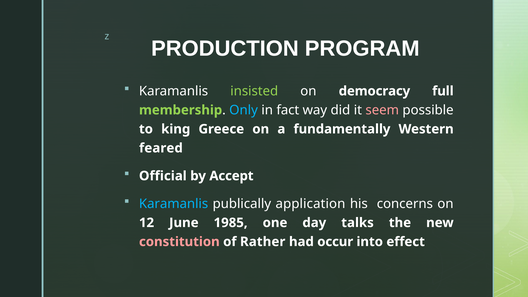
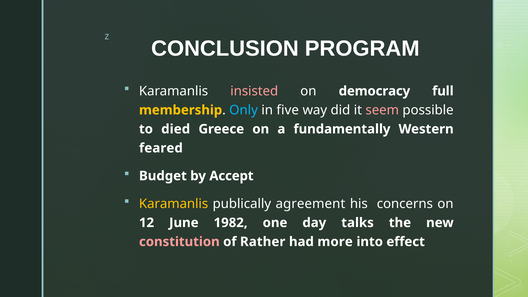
PRODUCTION: PRODUCTION -> CONCLUSION
insisted colour: light green -> pink
membership colour: light green -> yellow
fact: fact -> five
king: king -> died
Official: Official -> Budget
Karamanlis at (174, 204) colour: light blue -> yellow
application: application -> agreement
1985: 1985 -> 1982
occur: occur -> more
